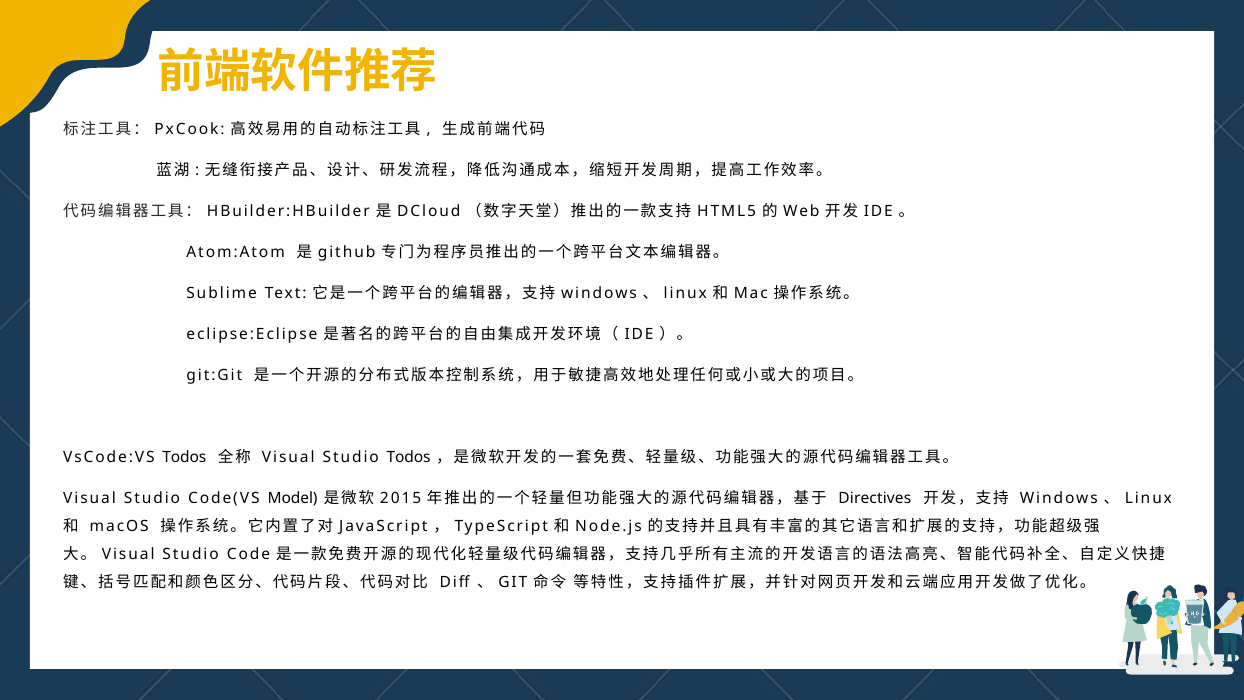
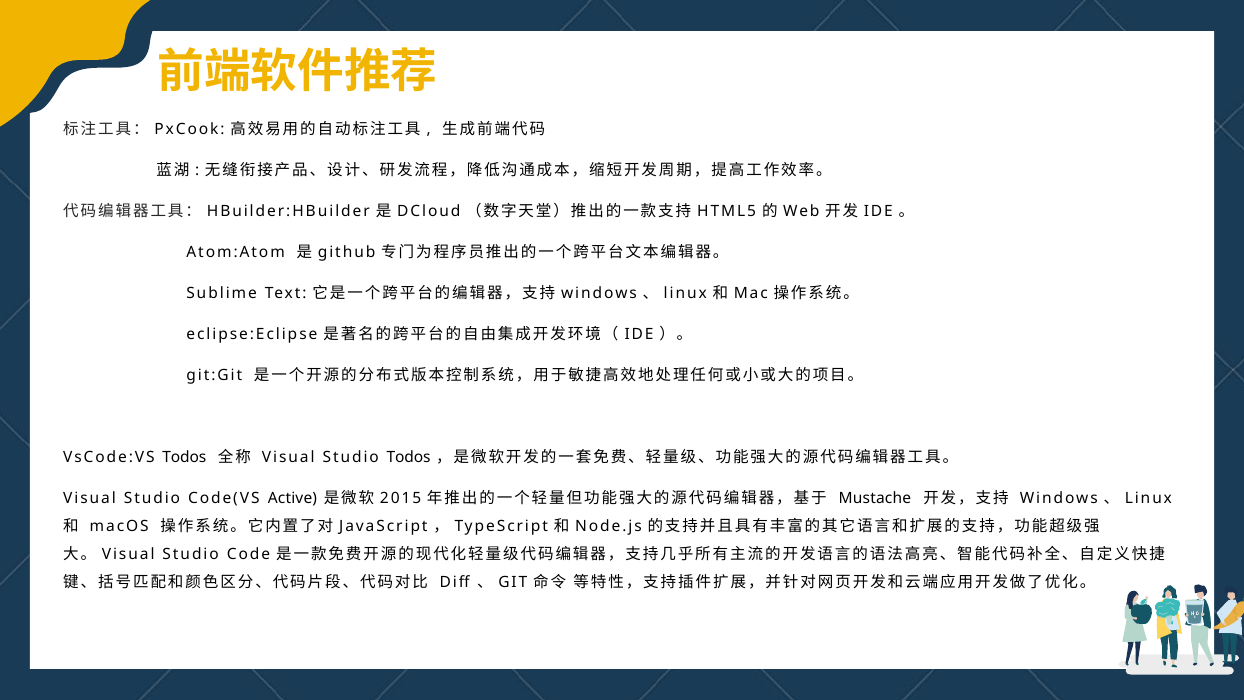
Model: Model -> Active
Directives: Directives -> Mustache
